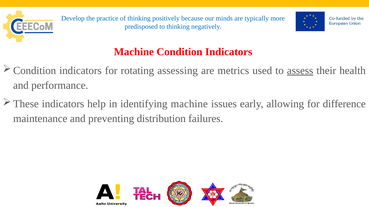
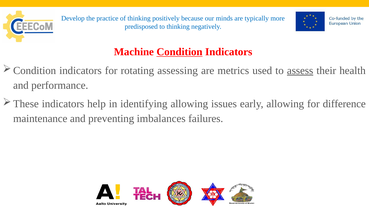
Condition underline: none -> present
identifying machine: machine -> allowing
distribution: distribution -> imbalances
